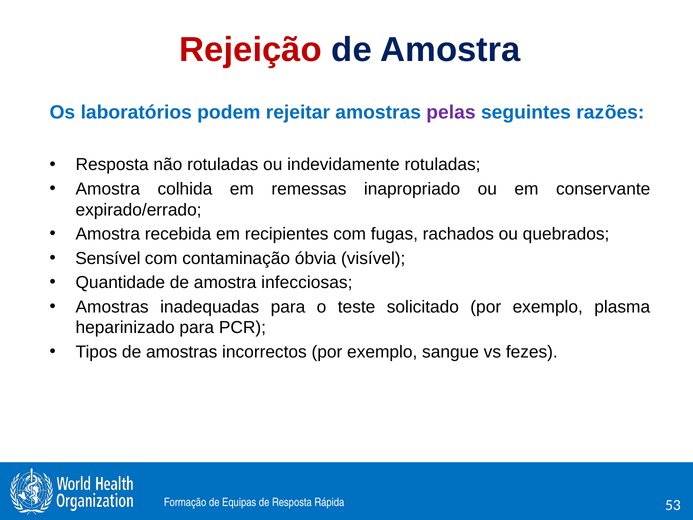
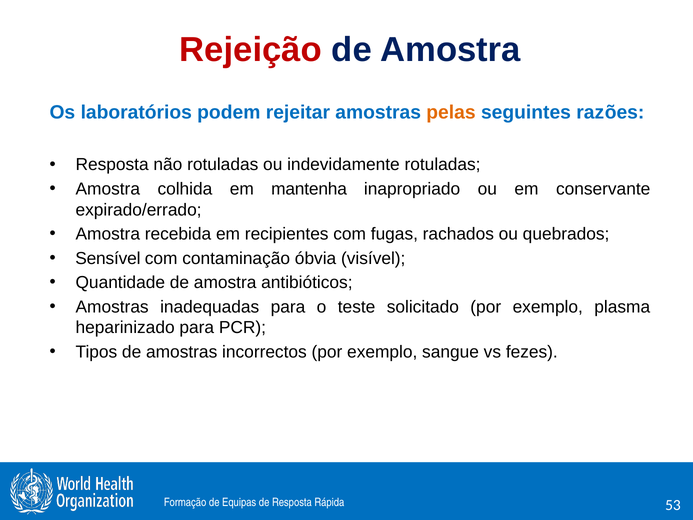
pelas colour: purple -> orange
remessas: remessas -> mantenha
infecciosas: infecciosas -> antibióticos
